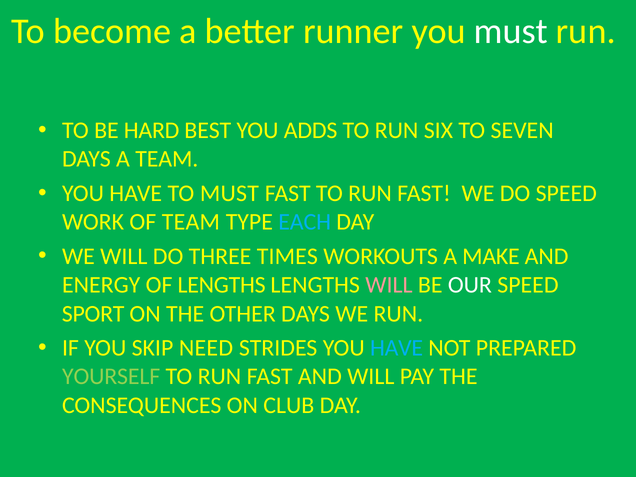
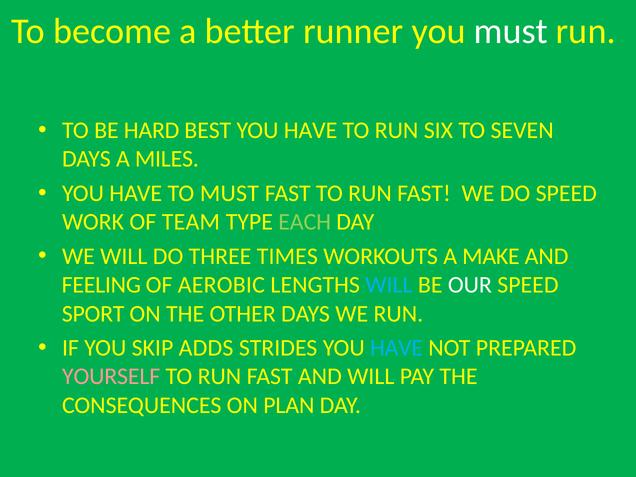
BEST YOU ADDS: ADDS -> HAVE
A TEAM: TEAM -> MILES
EACH colour: light blue -> light green
ENERGY: ENERGY -> FEELING
OF LENGTHS: LENGTHS -> AEROBIC
WILL at (389, 285) colour: pink -> light blue
NEED: NEED -> ADDS
YOURSELF colour: light green -> pink
CLUB: CLUB -> PLAN
